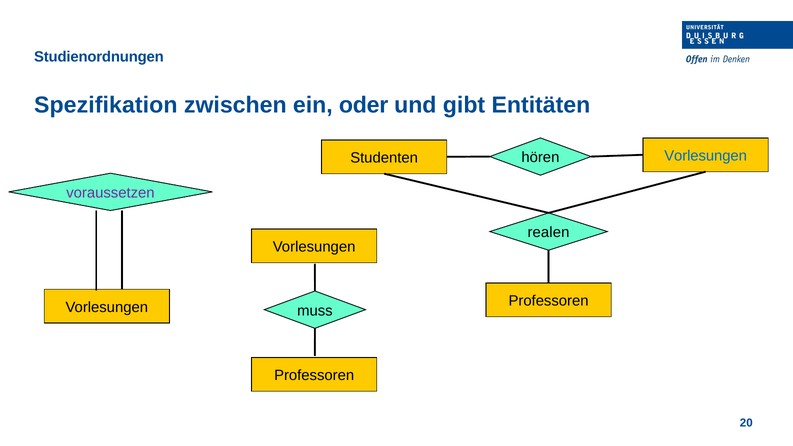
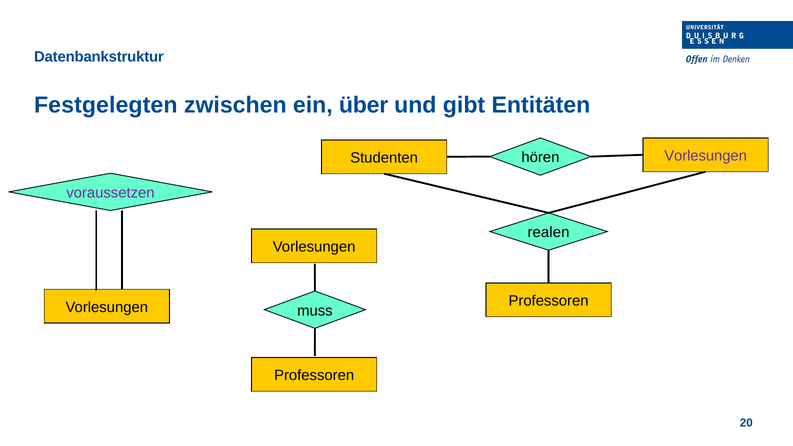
Studienordnungen: Studienordnungen -> Datenbankstruktur
Spezifikation: Spezifikation -> Festgelegten
oder: oder -> über
Vorlesungen at (706, 156) colour: blue -> purple
